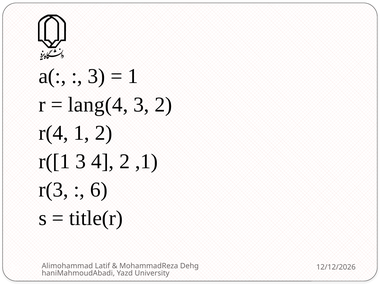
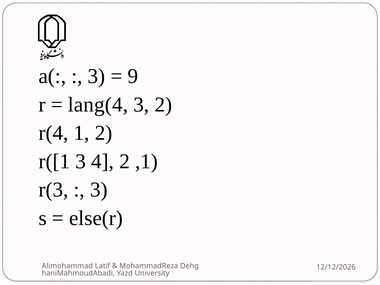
1 at (133, 76): 1 -> 9
6 at (99, 190): 6 -> 3
title(r: title(r -> else(r
